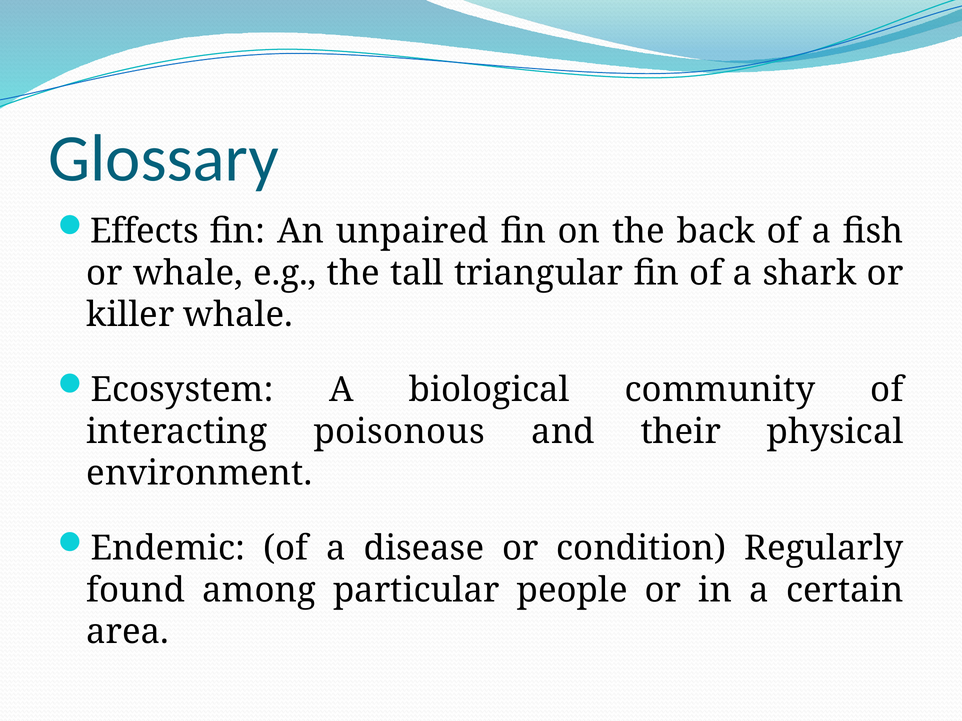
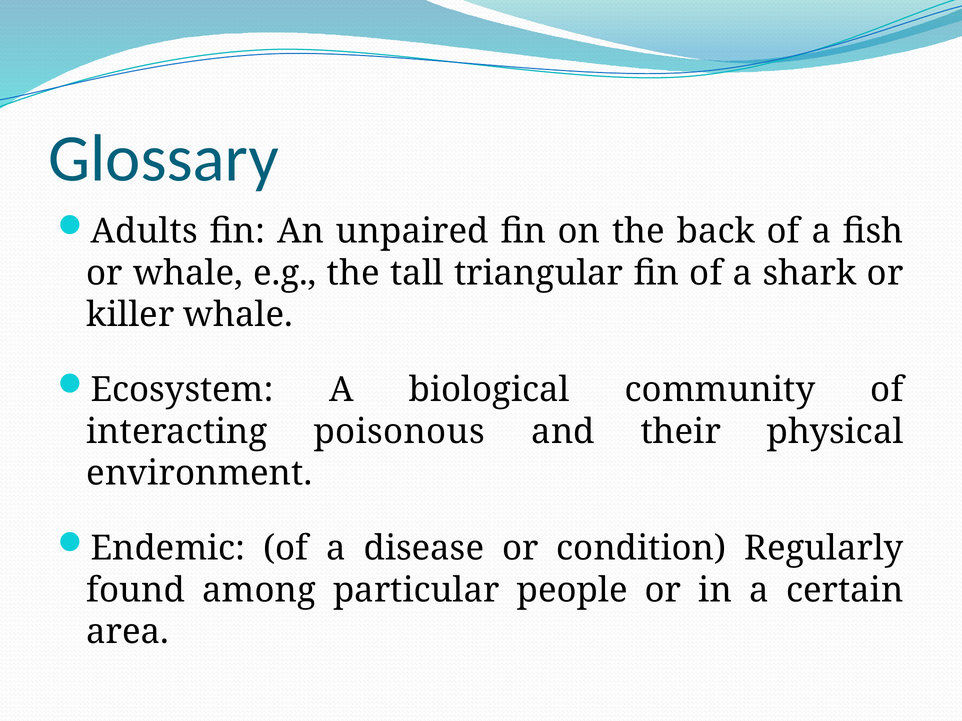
Effects: Effects -> Adults
